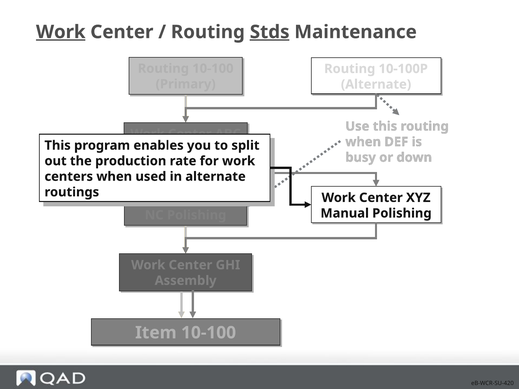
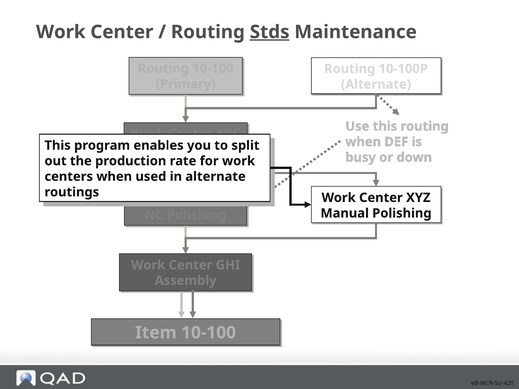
Work at (61, 32) underline: present -> none
